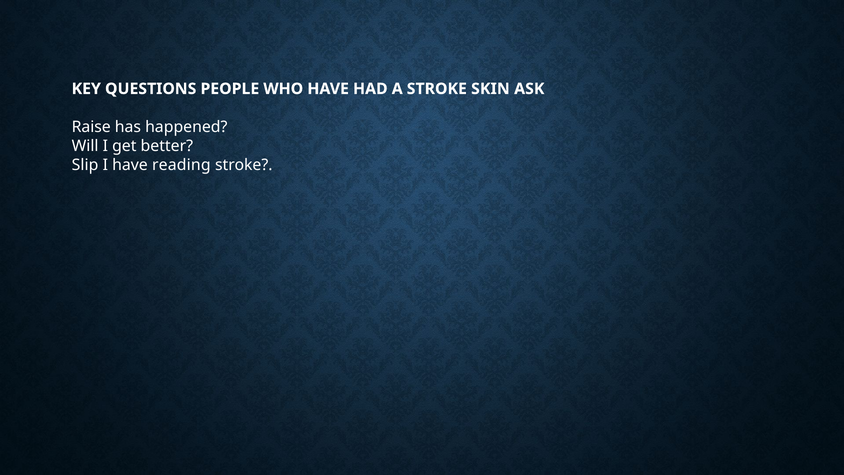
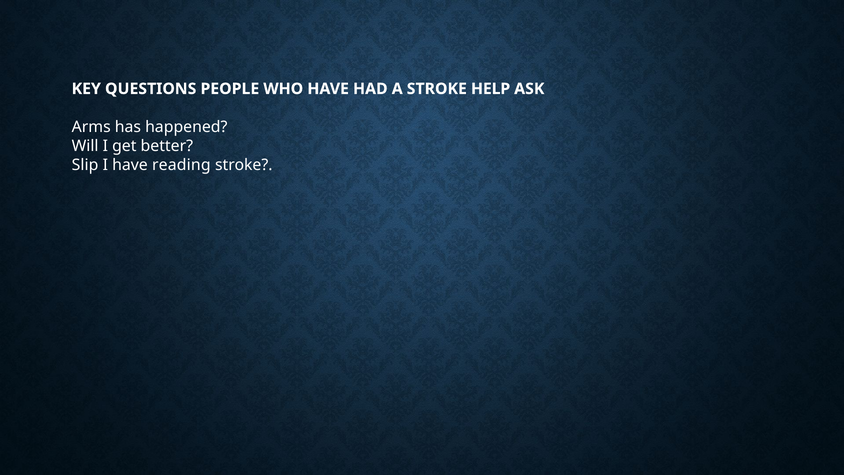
SKIN: SKIN -> HELP
Raise: Raise -> Arms
